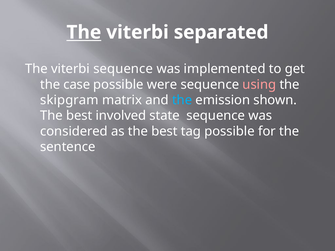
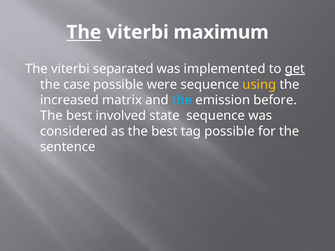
separated: separated -> maximum
viterbi sequence: sequence -> separated
get underline: none -> present
using colour: pink -> yellow
skipgram: skipgram -> increased
shown: shown -> before
